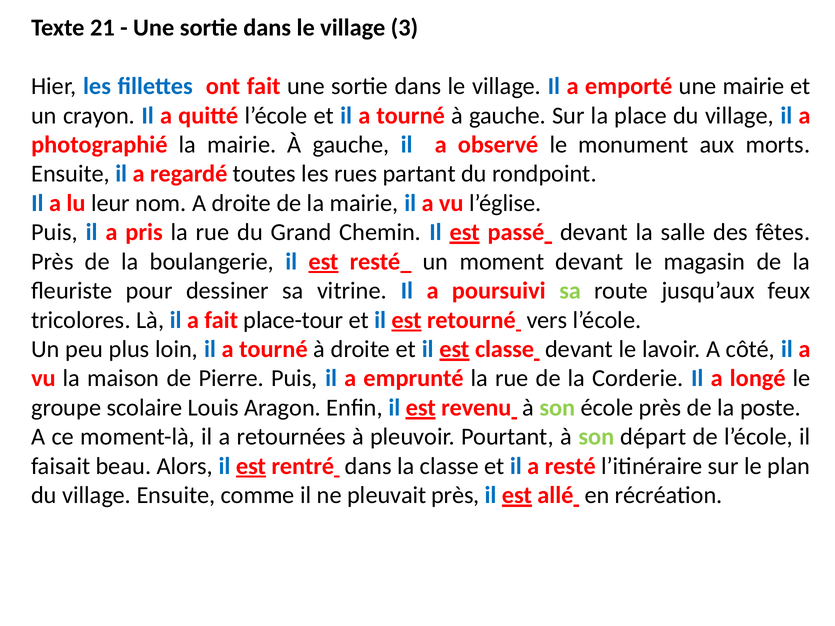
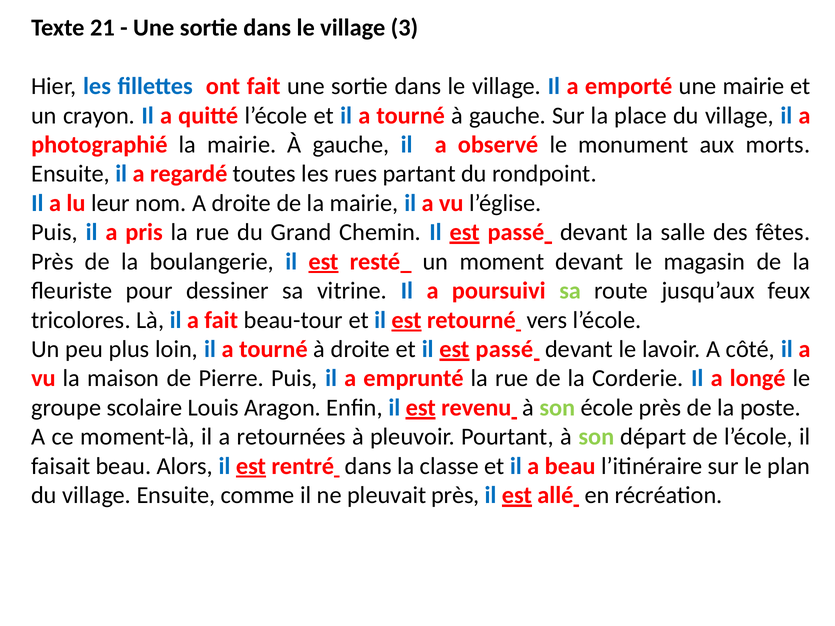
place-tour: place-tour -> beau-tour
et il est classe: classe -> passé
a resté: resté -> beau
